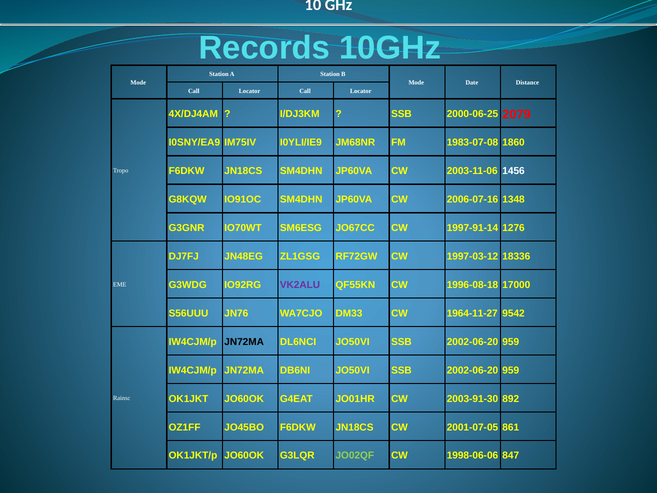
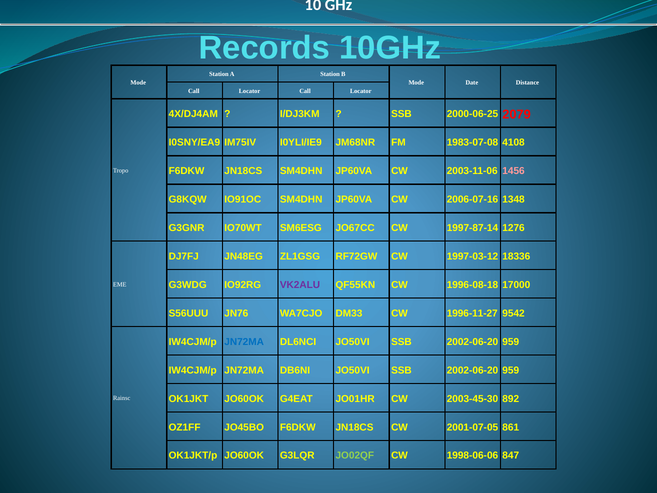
1860: 1860 -> 4108
1456 colour: white -> pink
1997-91-14: 1997-91-14 -> 1997-87-14
1964-11-27: 1964-11-27 -> 1996-11-27
JN72MA at (244, 342) colour: black -> blue
2003-91-30: 2003-91-30 -> 2003-45-30
